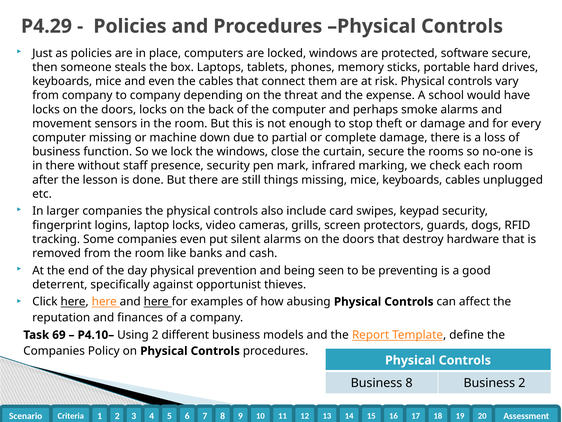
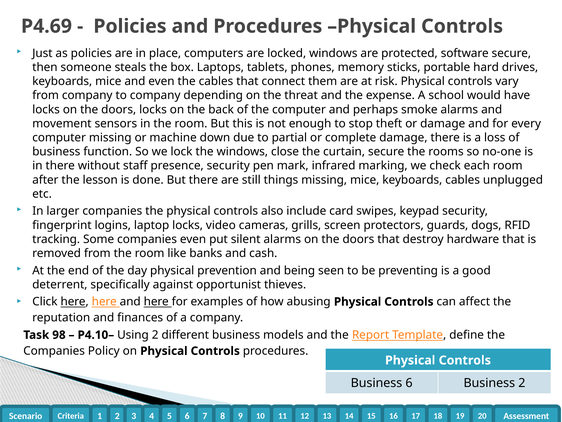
P4.29: P4.29 -> P4.69
69: 69 -> 98
Business 8: 8 -> 6
